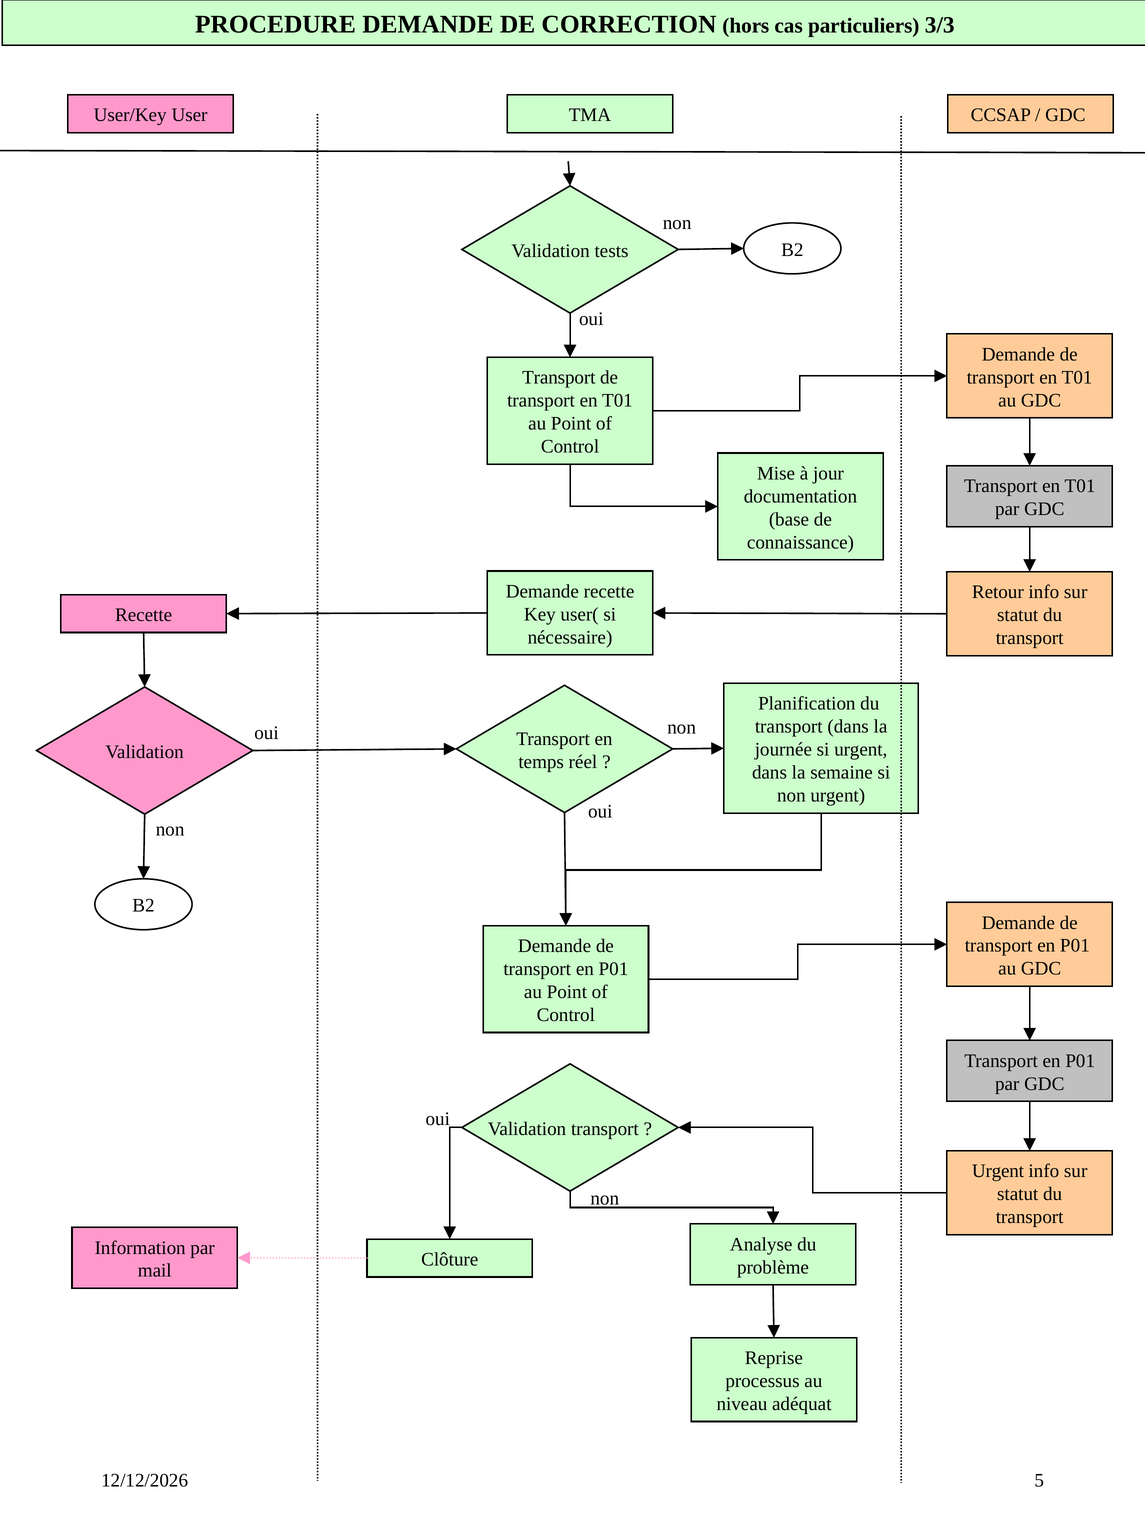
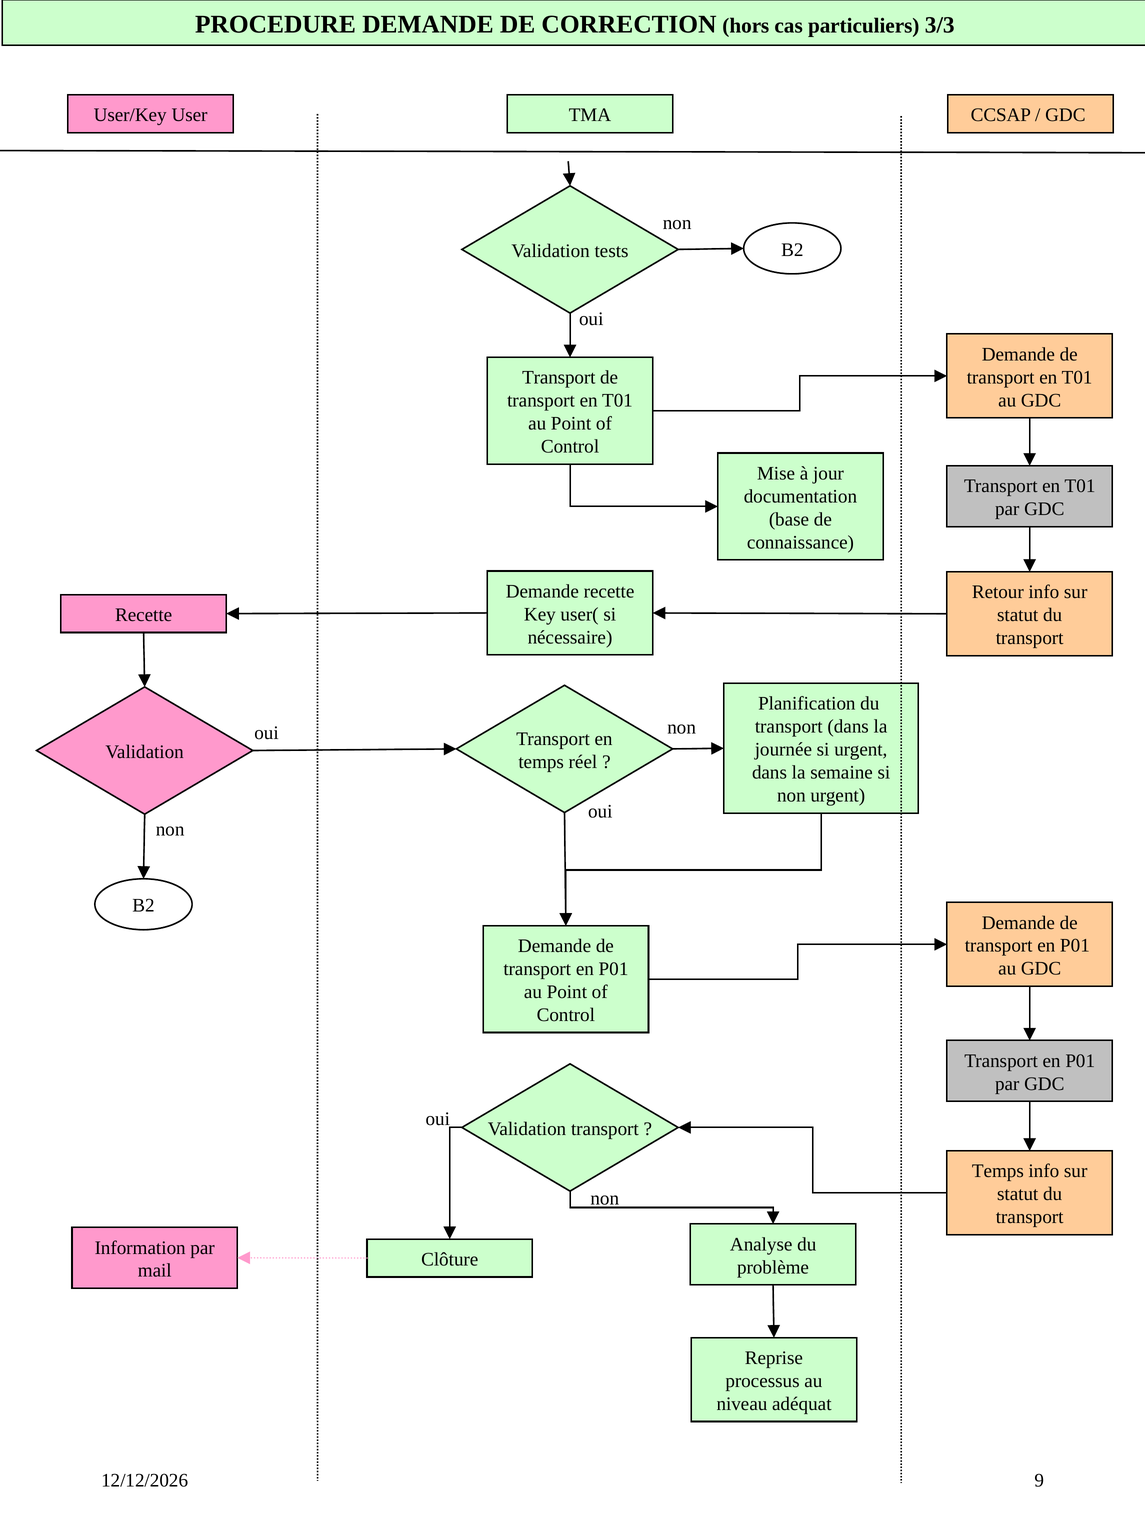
Urgent at (998, 1171): Urgent -> Temps
5: 5 -> 9
